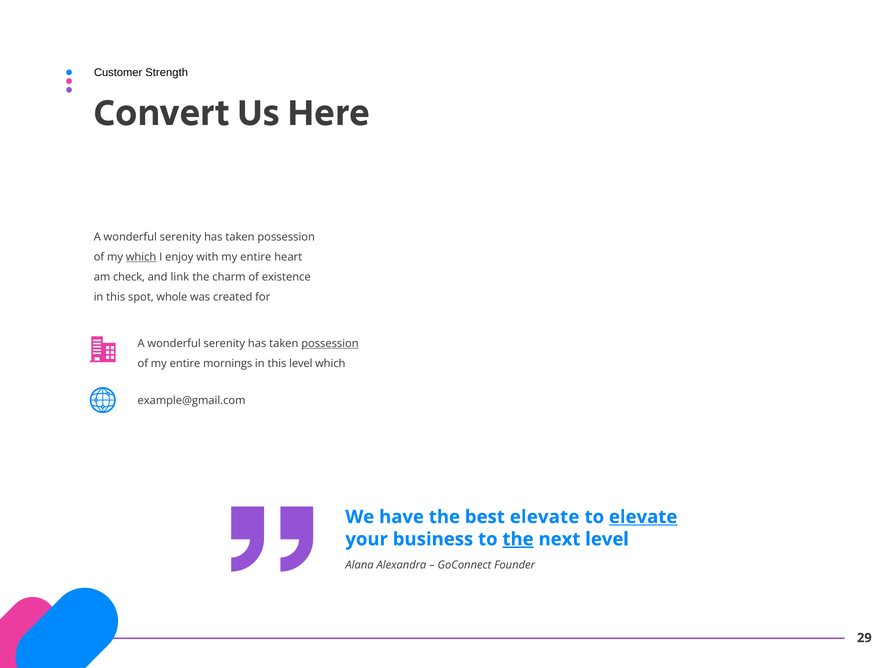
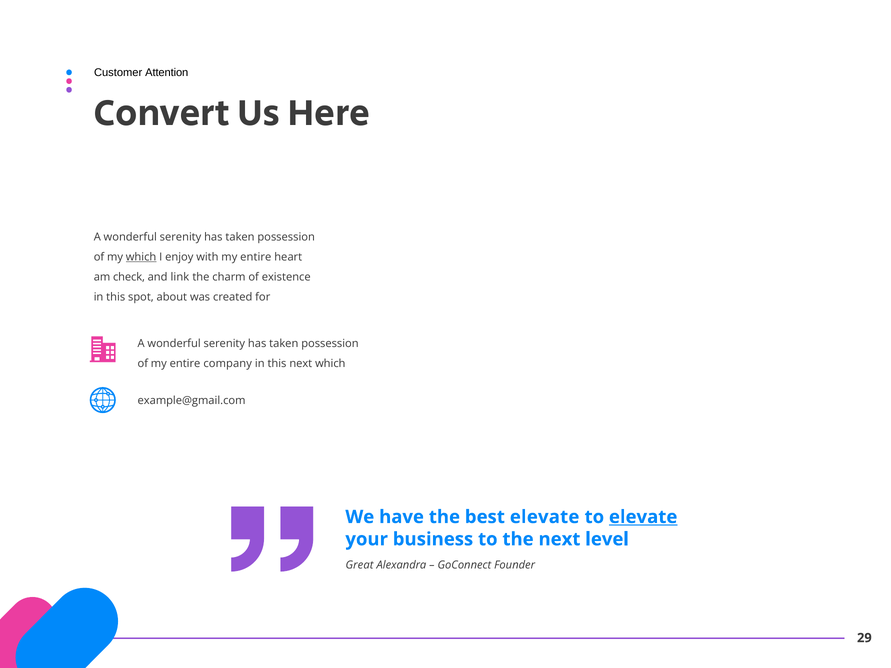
Strength: Strength -> Attention
whole: whole -> about
possession at (330, 344) underline: present -> none
mornings: mornings -> company
this level: level -> next
the at (518, 539) underline: present -> none
Alana: Alana -> Great
